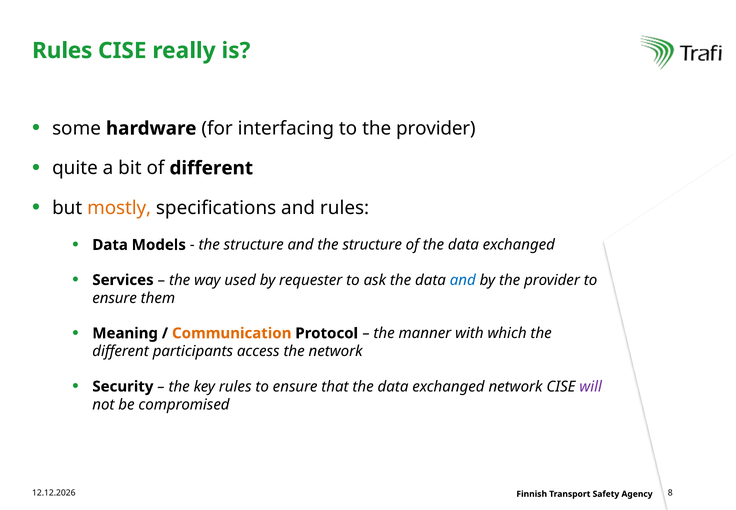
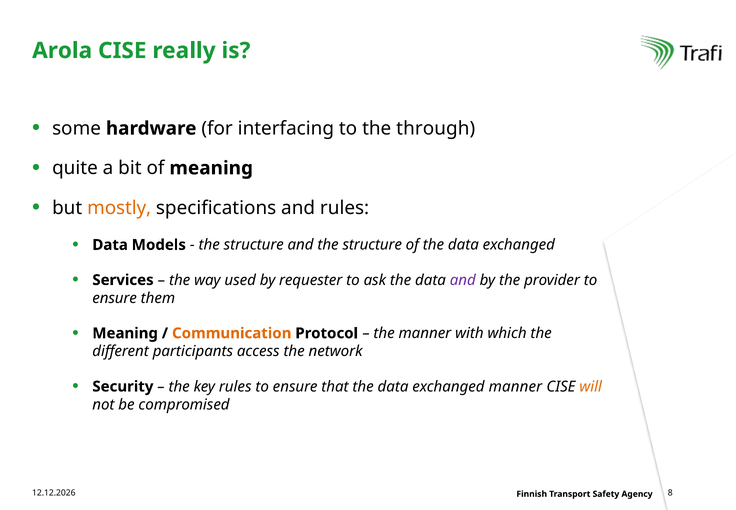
Rules at (62, 51): Rules -> Arola
to the provider: provider -> through
of different: different -> meaning
and at (463, 280) colour: blue -> purple
exchanged network: network -> manner
will colour: purple -> orange
